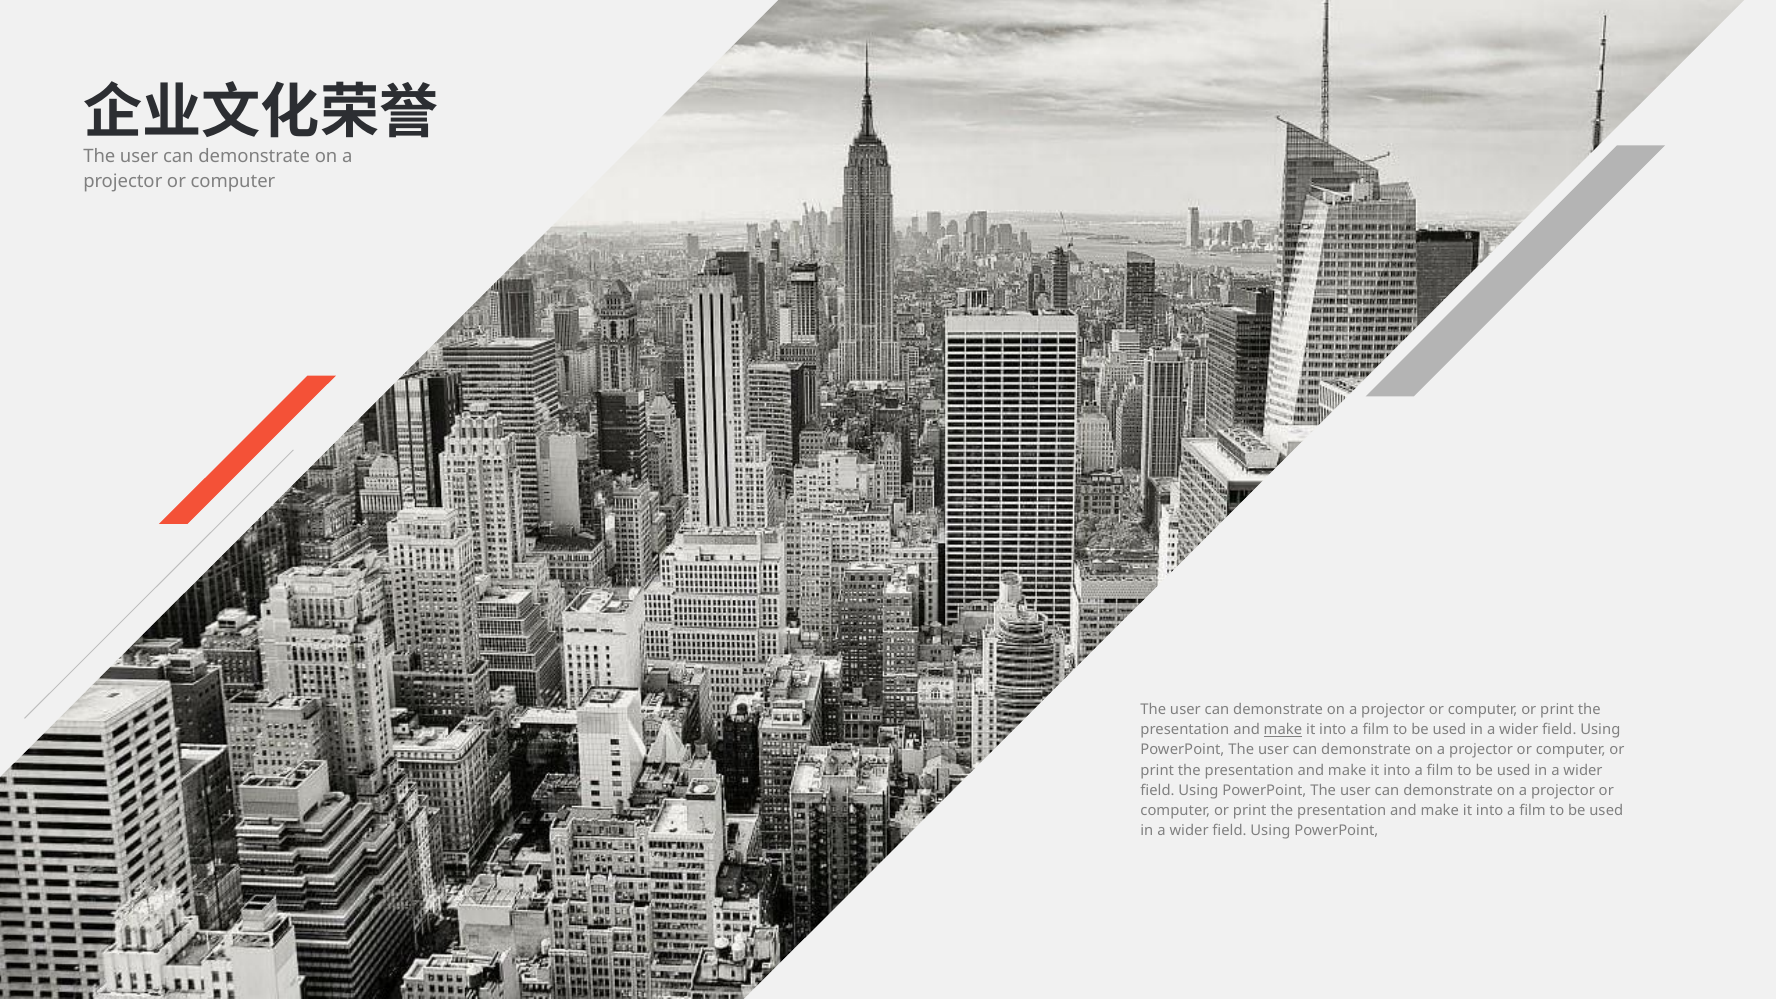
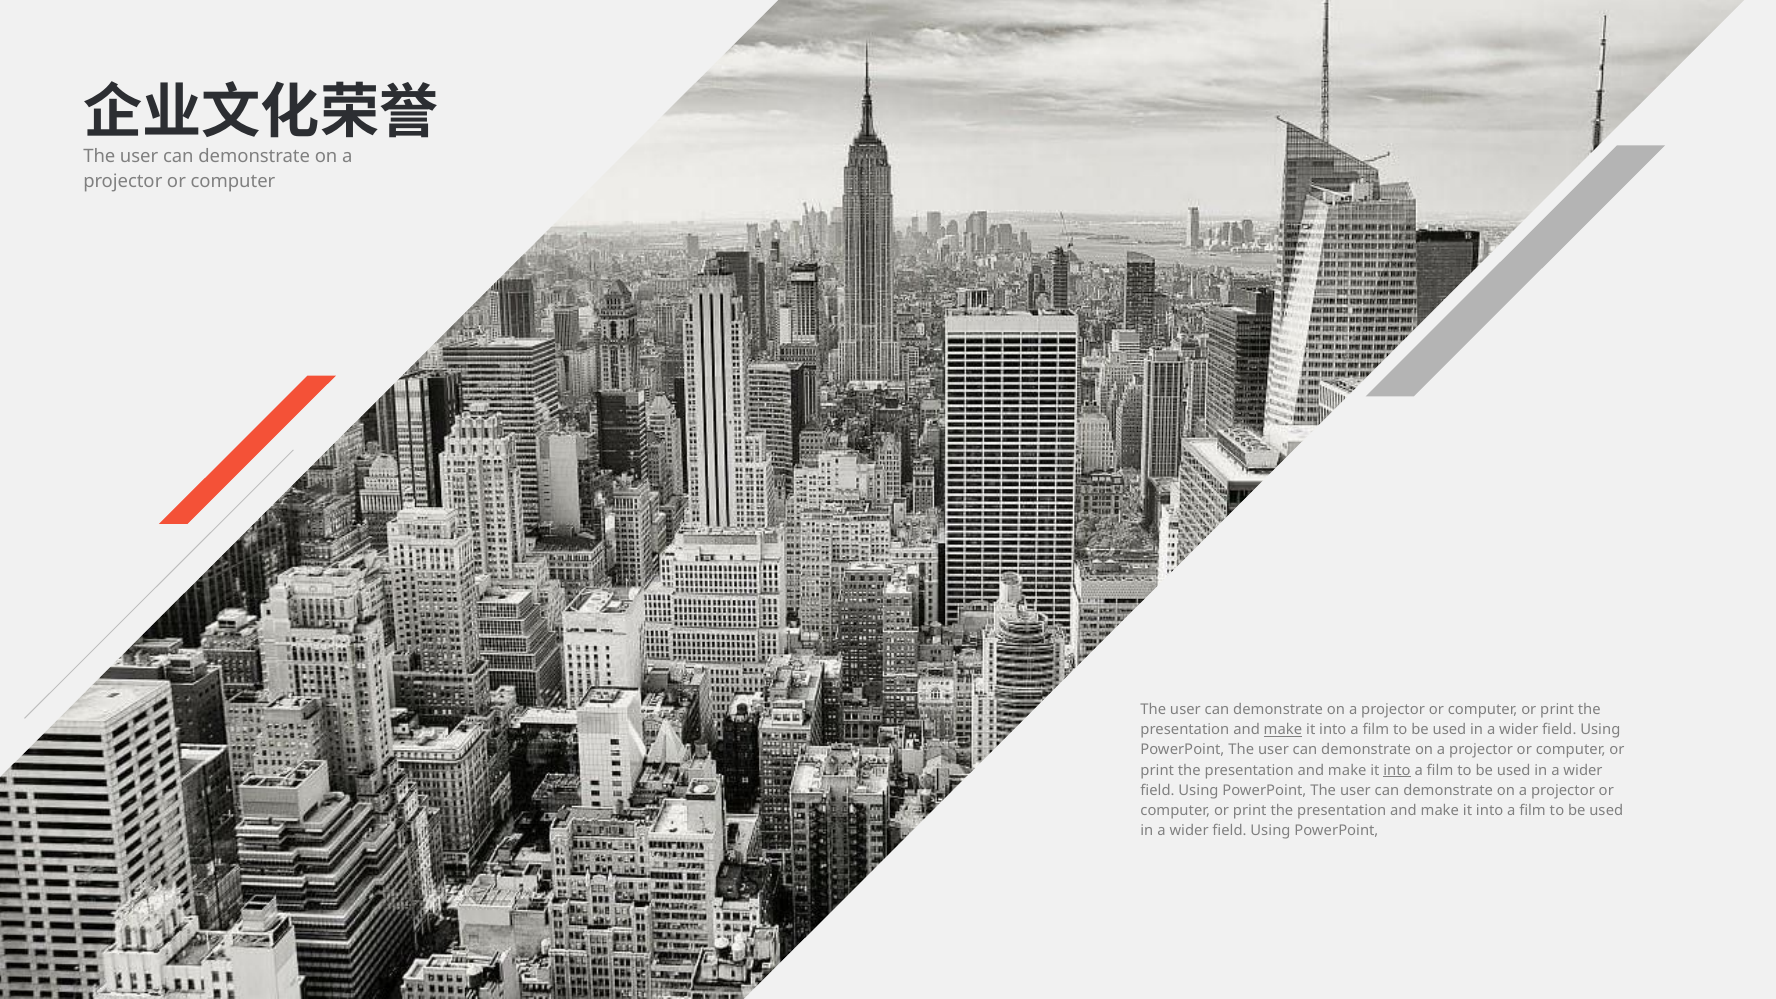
into at (1397, 770) underline: none -> present
